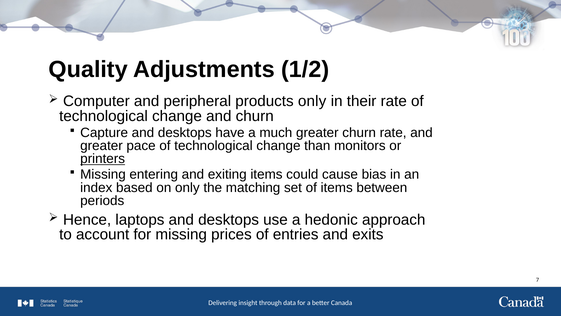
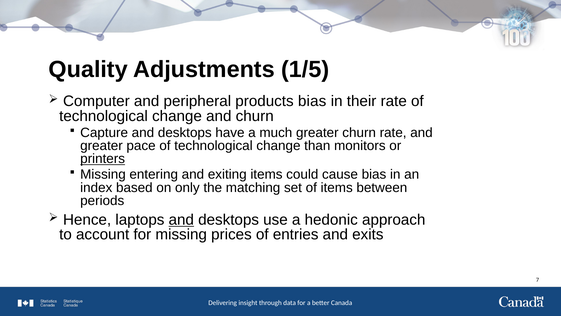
1/2: 1/2 -> 1/5
products only: only -> bias
and at (181, 219) underline: none -> present
